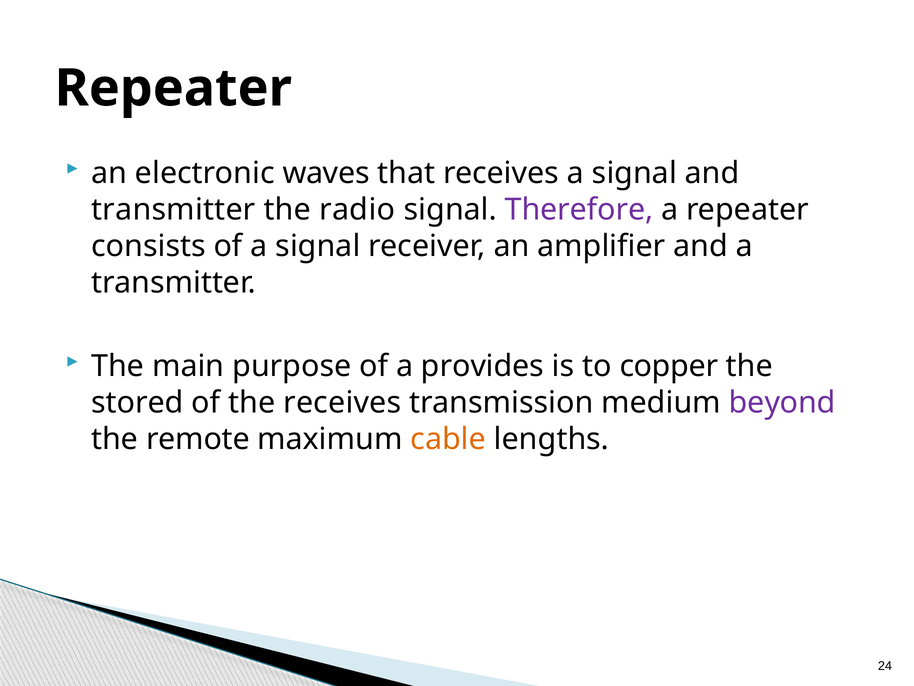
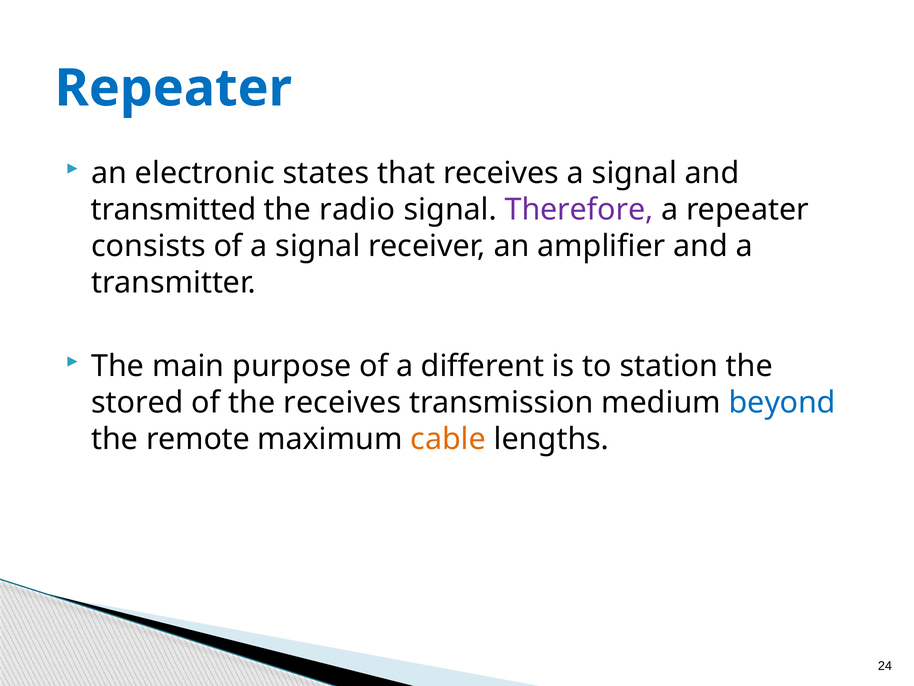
Repeater at (173, 88) colour: black -> blue
waves: waves -> states
transmitter at (173, 210): transmitter -> transmitted
provides: provides -> different
copper: copper -> station
beyond colour: purple -> blue
